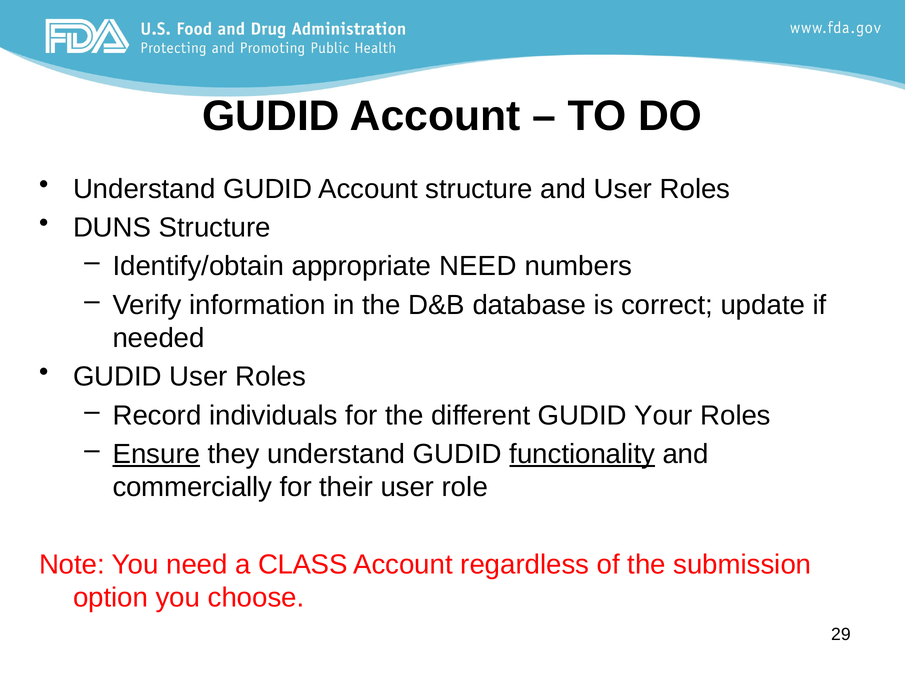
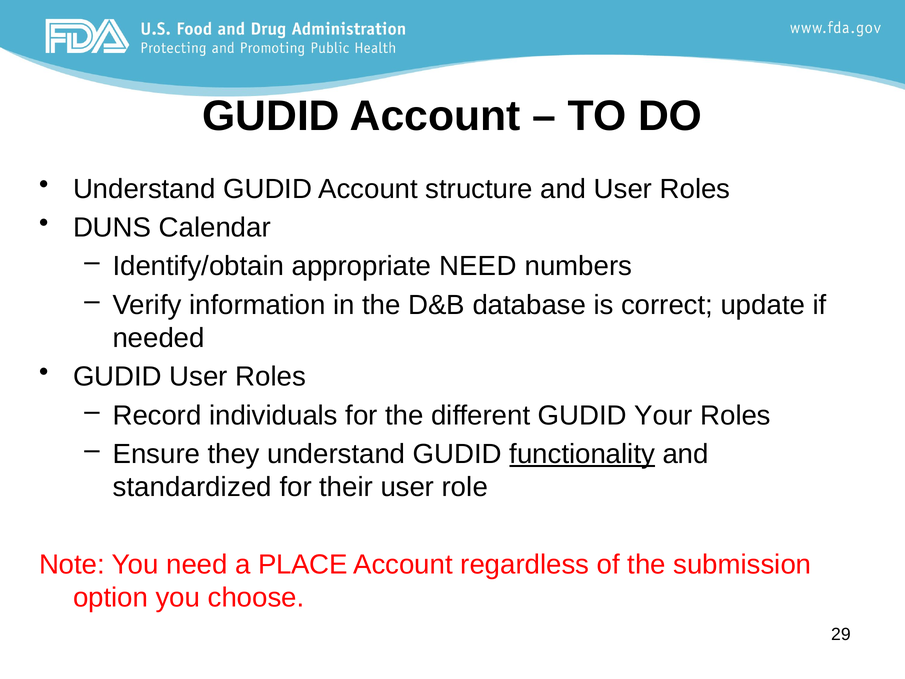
DUNS Structure: Structure -> Calendar
Ensure underline: present -> none
commercially: commercially -> standardized
CLASS: CLASS -> PLACE
